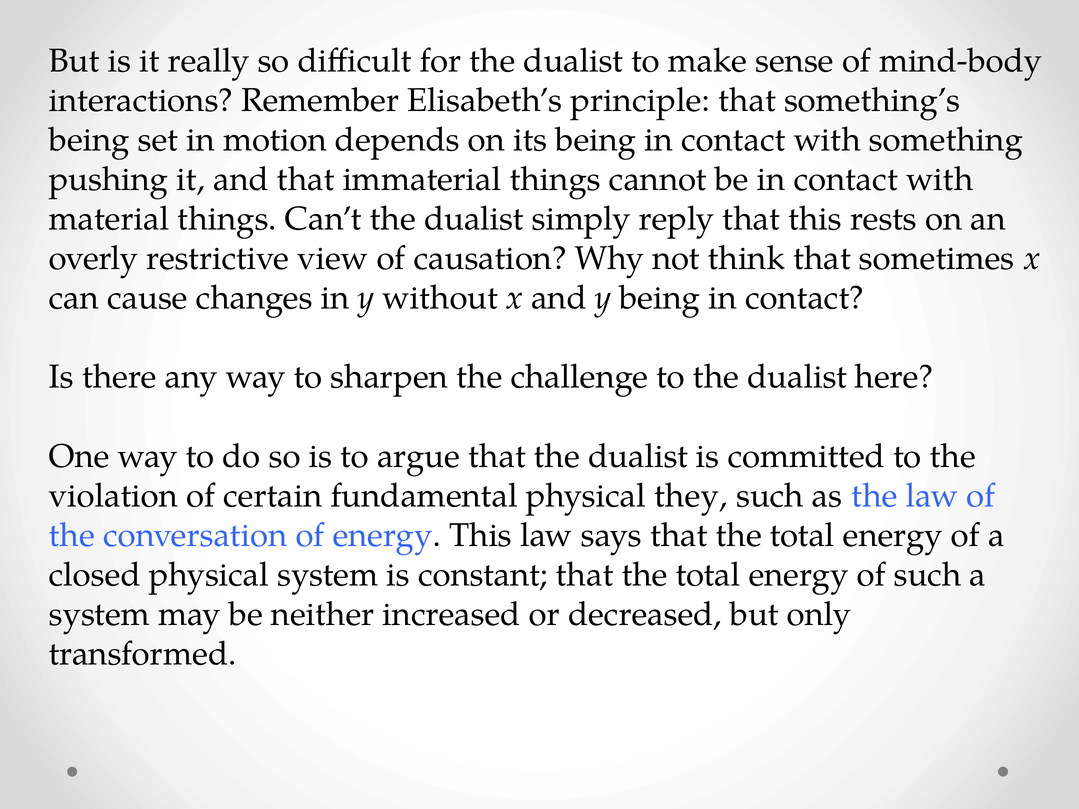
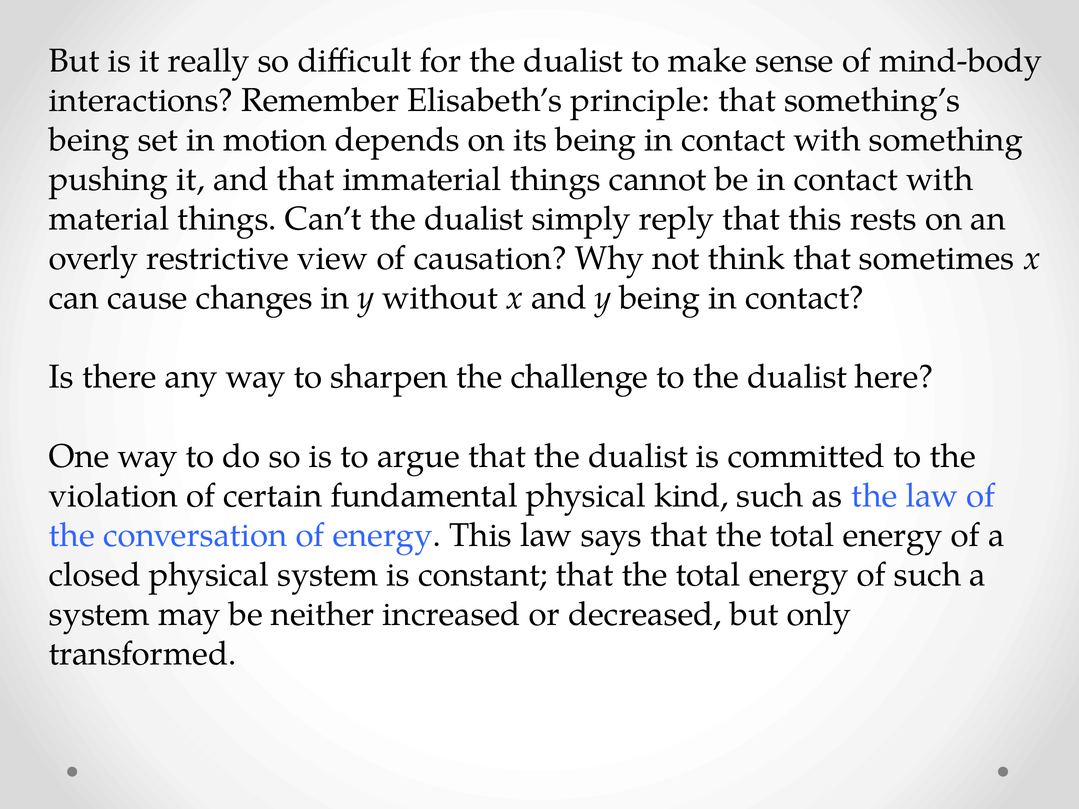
they: they -> kind
